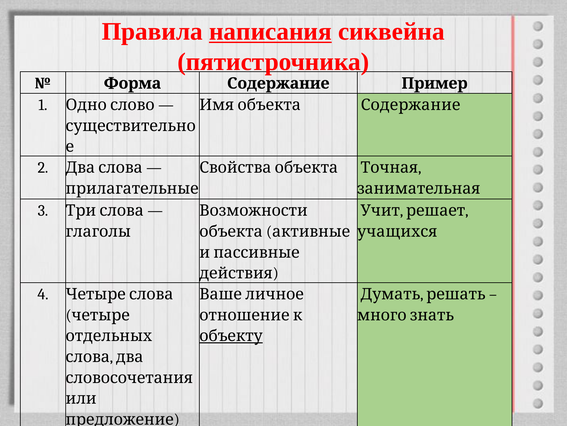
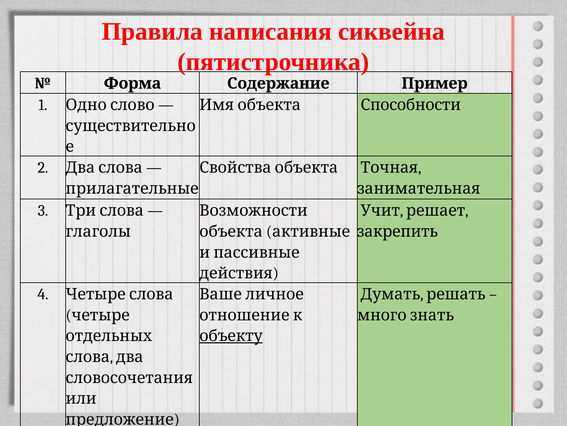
написания underline: present -> none
Содержание at (411, 105): Содержание -> Способности
учащихся: учащихся -> закрепить
